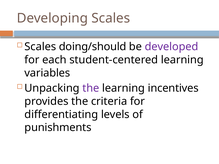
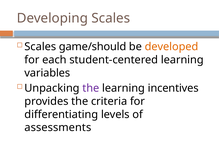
doing/should: doing/should -> game/should
developed colour: purple -> orange
punishments: punishments -> assessments
